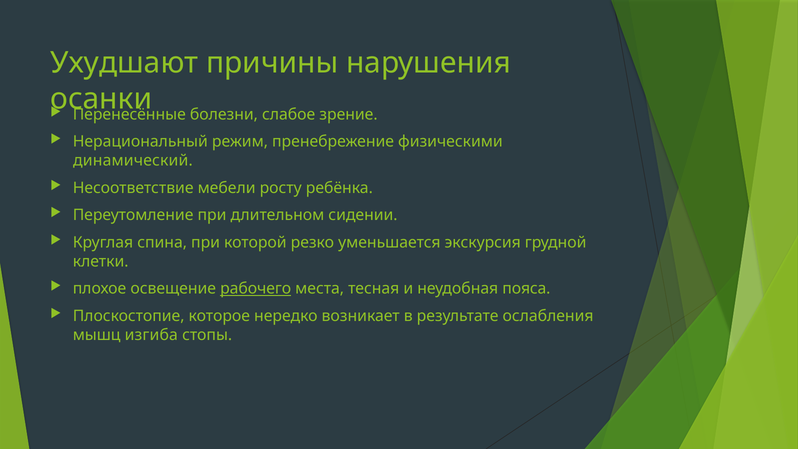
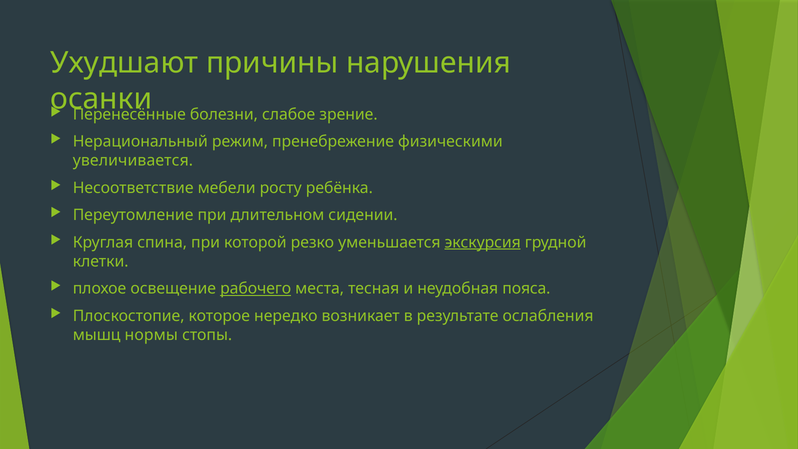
динамический: динамический -> увеличивается
экскурсия underline: none -> present
изгиба: изгиба -> нормы
